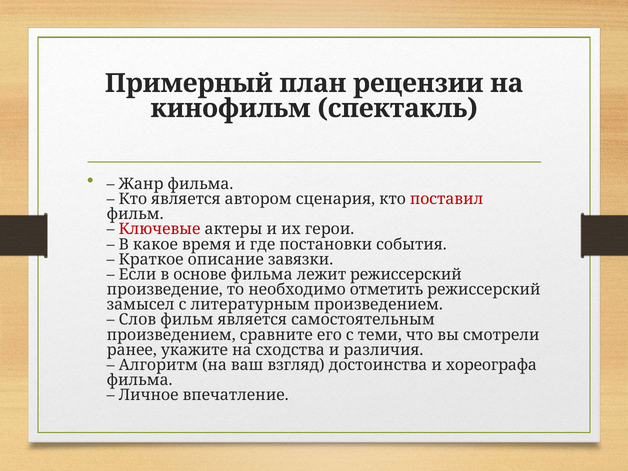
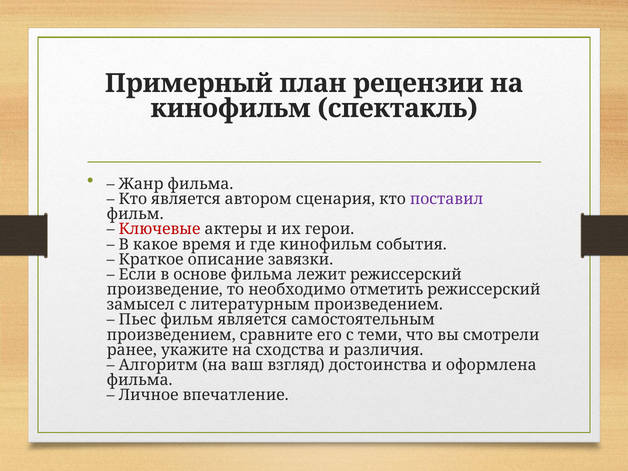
поставил colour: red -> purple
где постановки: постановки -> кинофильм
Слов: Слов -> Пьес
хореографа: хореографа -> оформлена
